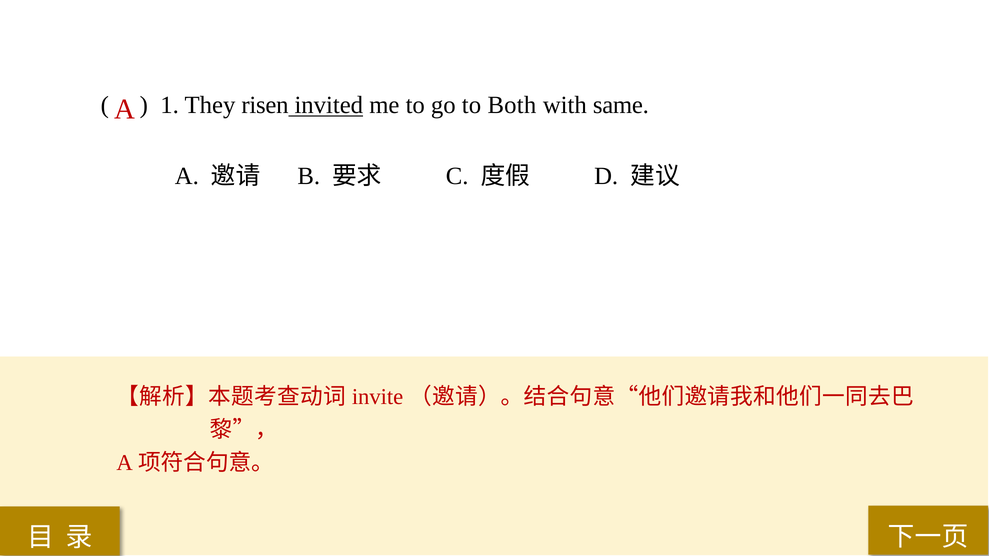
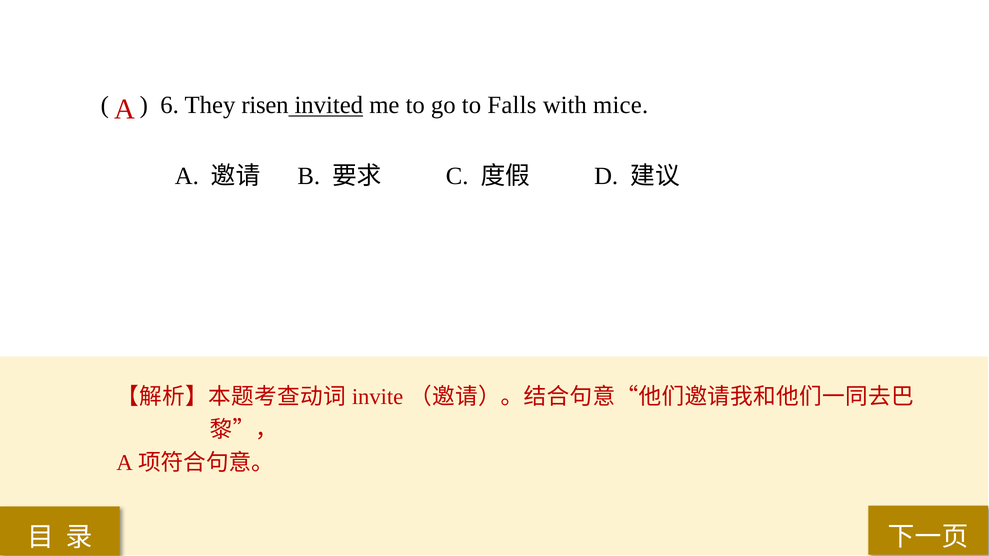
1: 1 -> 6
Both: Both -> Falls
same: same -> mice
